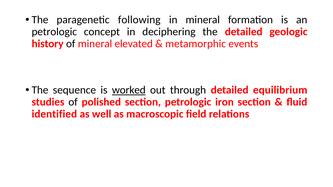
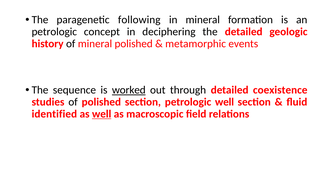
mineral elevated: elevated -> polished
equilibrium: equilibrium -> coexistence
petrologic iron: iron -> well
well at (102, 114) underline: none -> present
